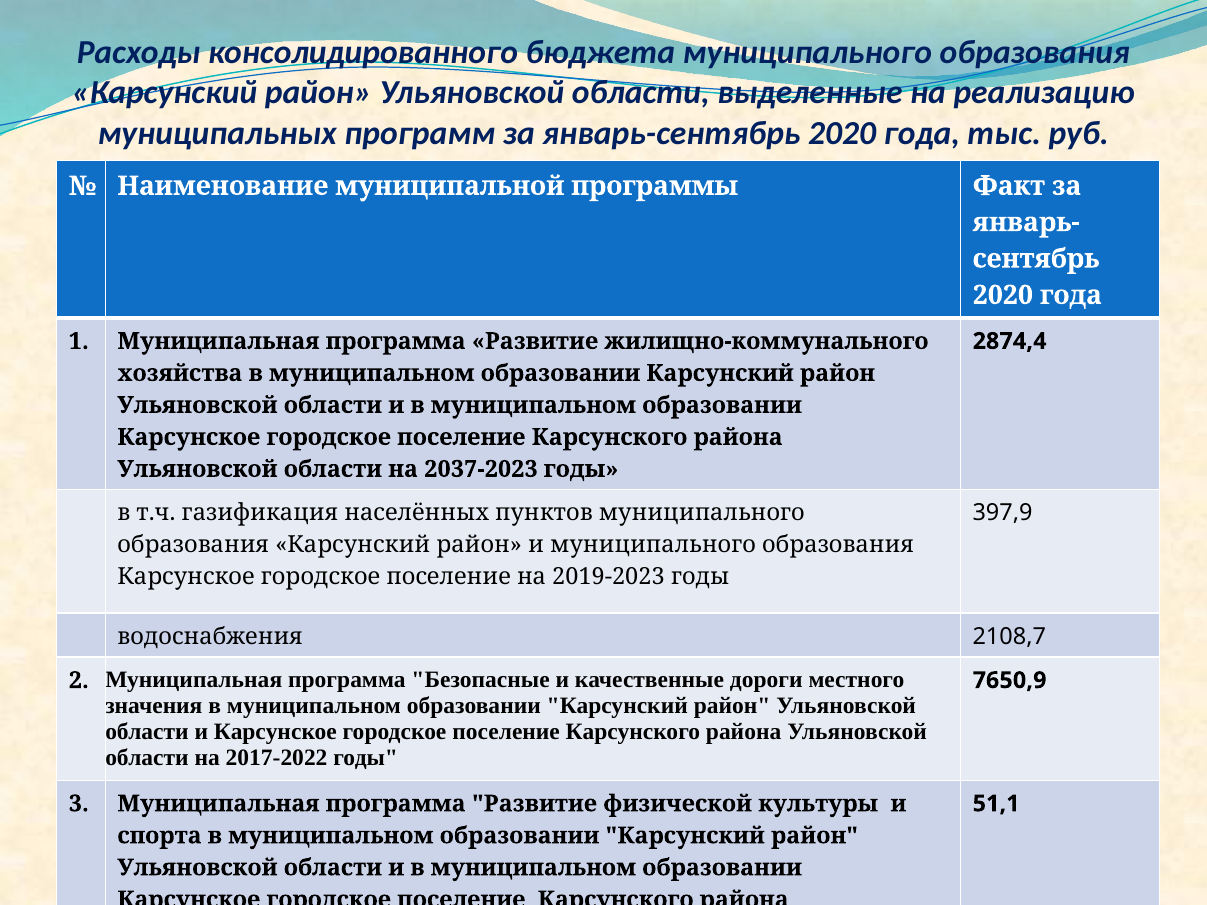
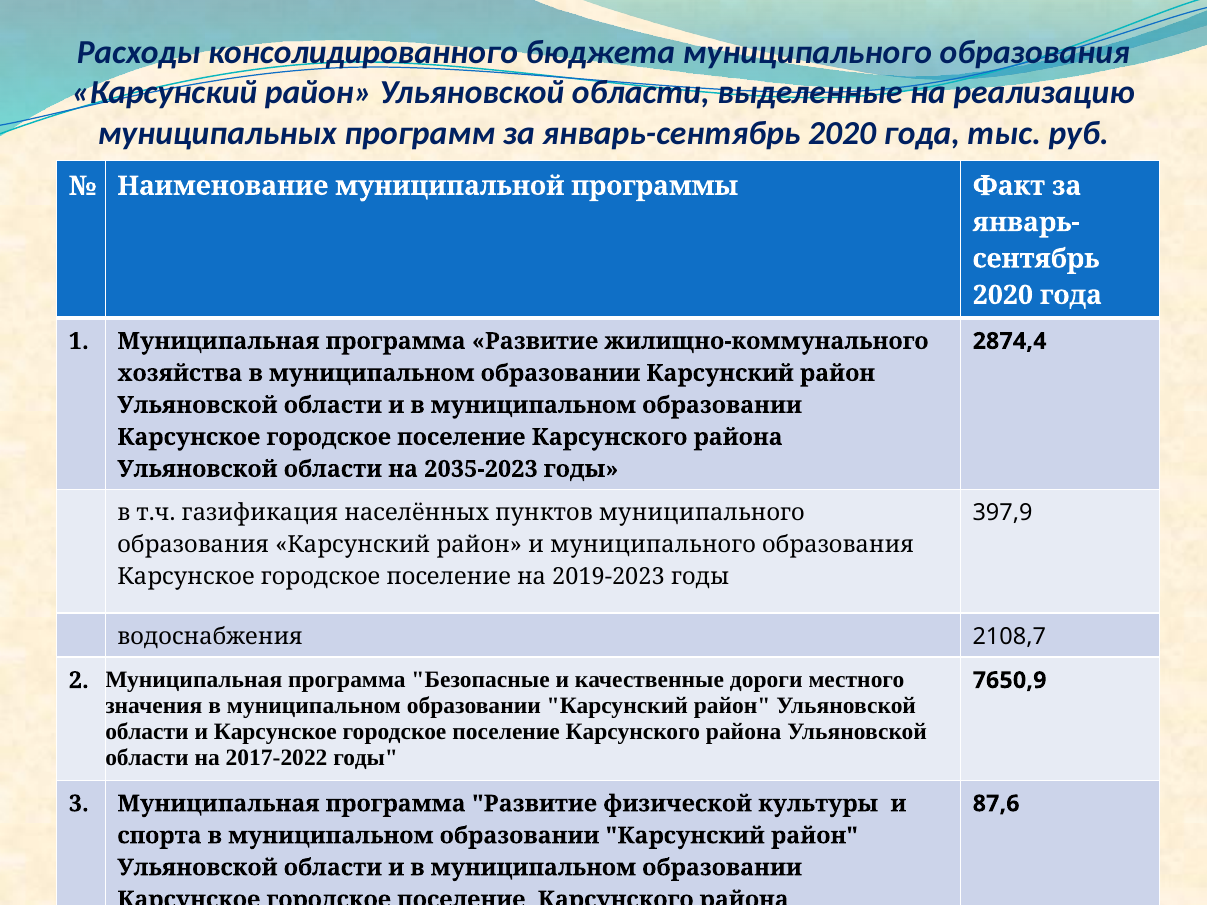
2037-2023: 2037-2023 -> 2035-2023
51,1: 51,1 -> 87,6
